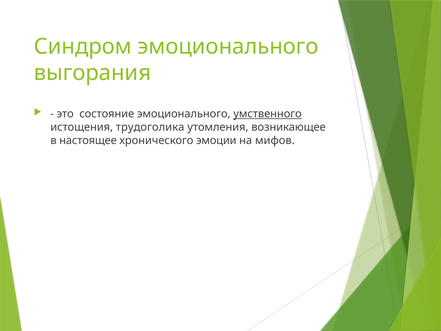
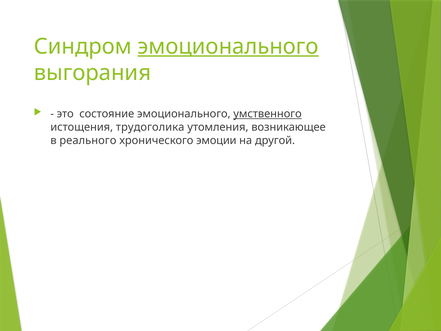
эмоционального at (228, 46) underline: none -> present
настоящее: настоящее -> реального
мифов: мифов -> другой
